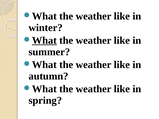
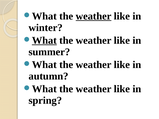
weather at (94, 16) underline: none -> present
